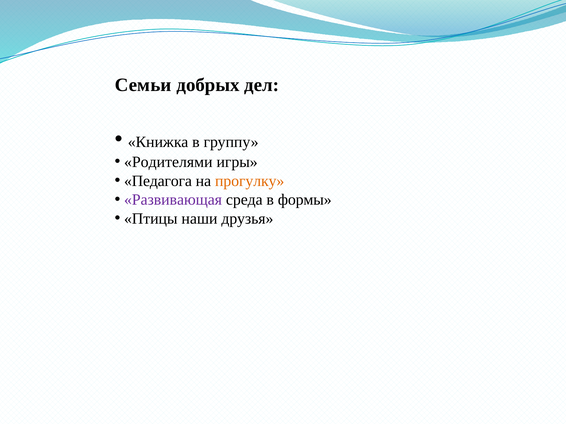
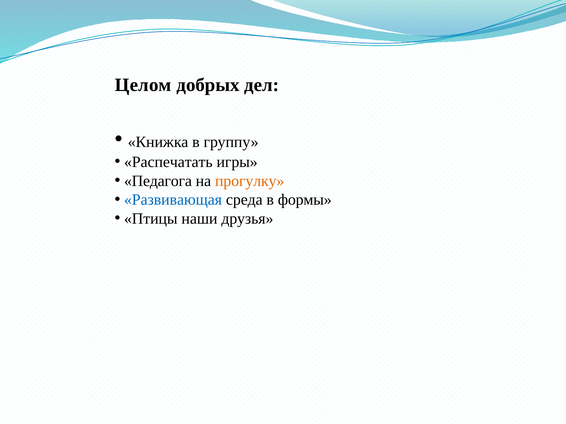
Семьи: Семьи -> Целом
Родителями: Родителями -> Распечатать
Развивающая colour: purple -> blue
